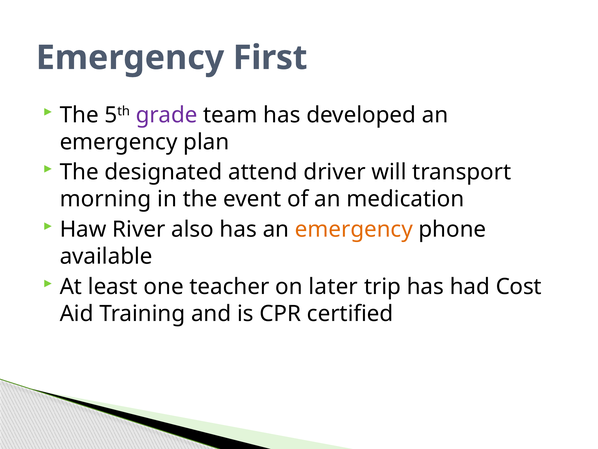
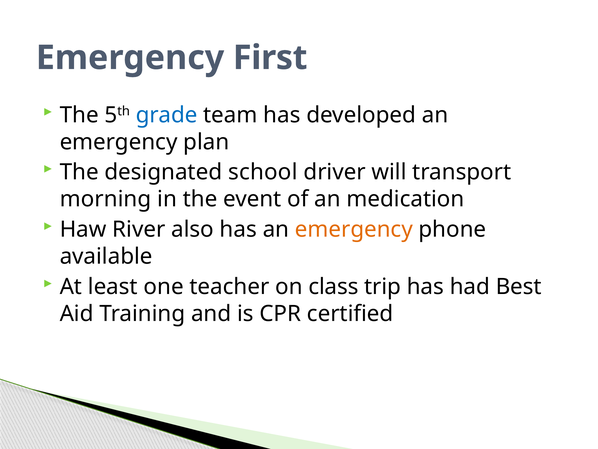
grade colour: purple -> blue
attend: attend -> school
later: later -> class
Cost: Cost -> Best
